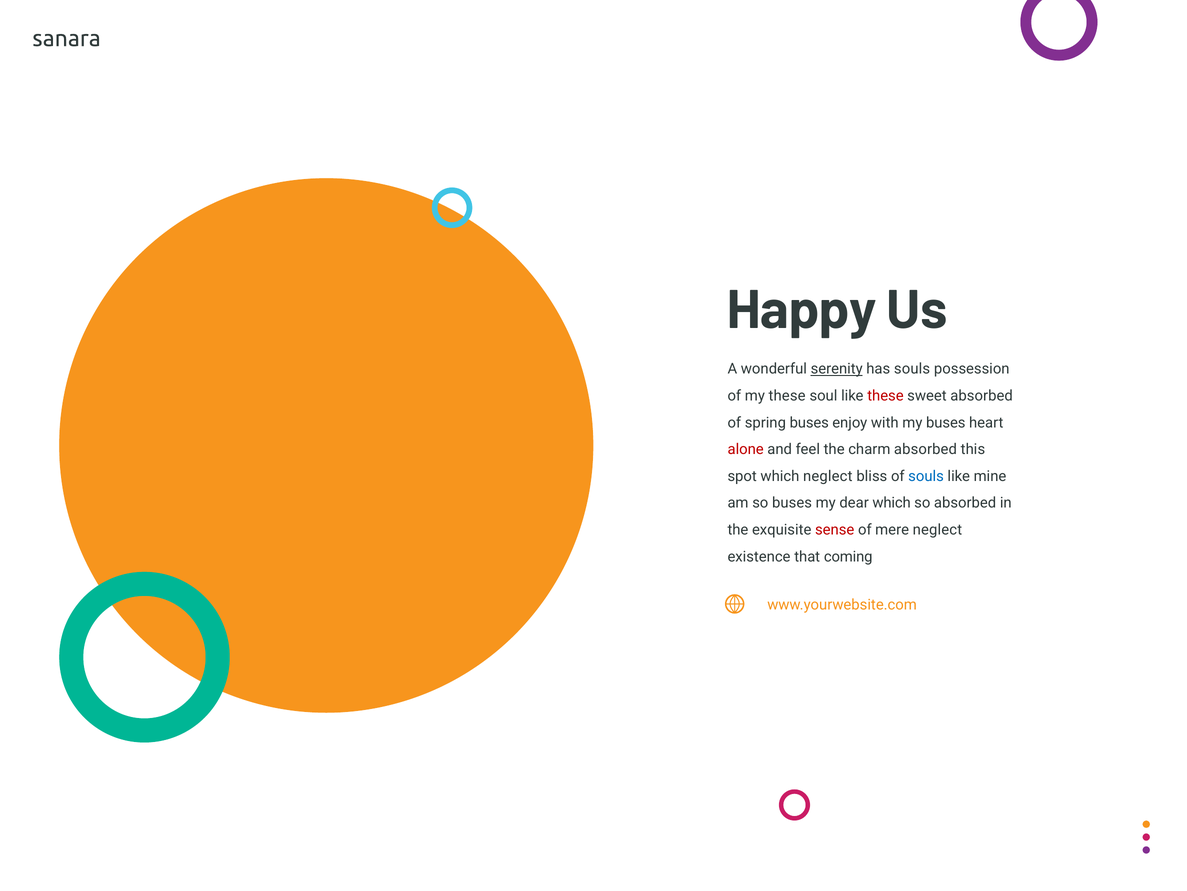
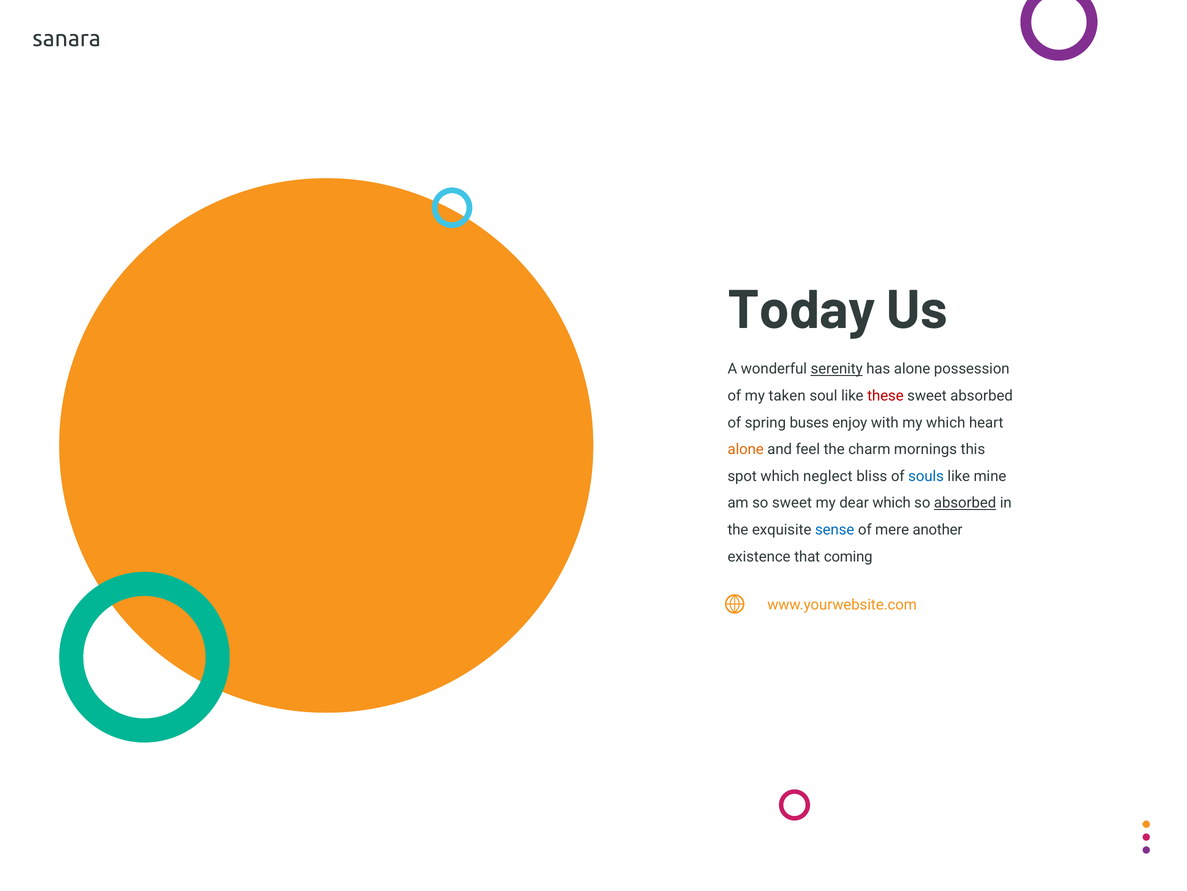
Happy: Happy -> Today
has souls: souls -> alone
my these: these -> taken
my buses: buses -> which
alone at (746, 449) colour: red -> orange
charm absorbed: absorbed -> mornings
so buses: buses -> sweet
absorbed at (965, 503) underline: none -> present
sense colour: red -> blue
mere neglect: neglect -> another
